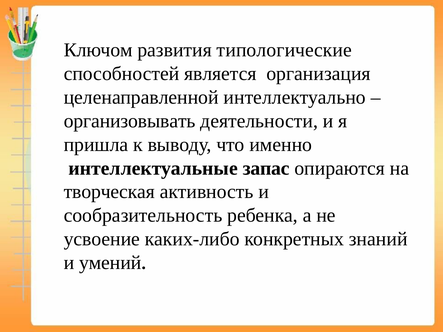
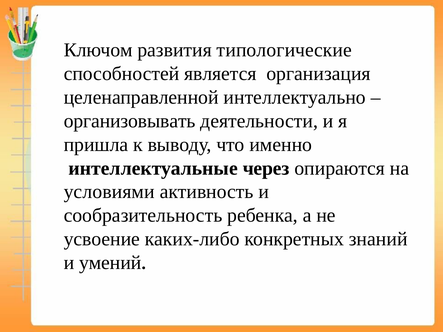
запас: запас -> через
творческая: творческая -> условиями
